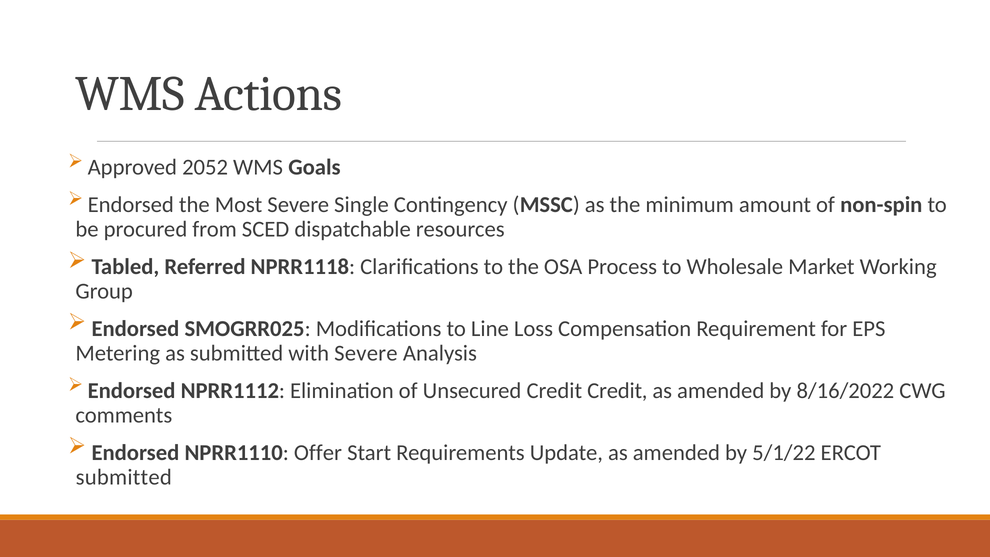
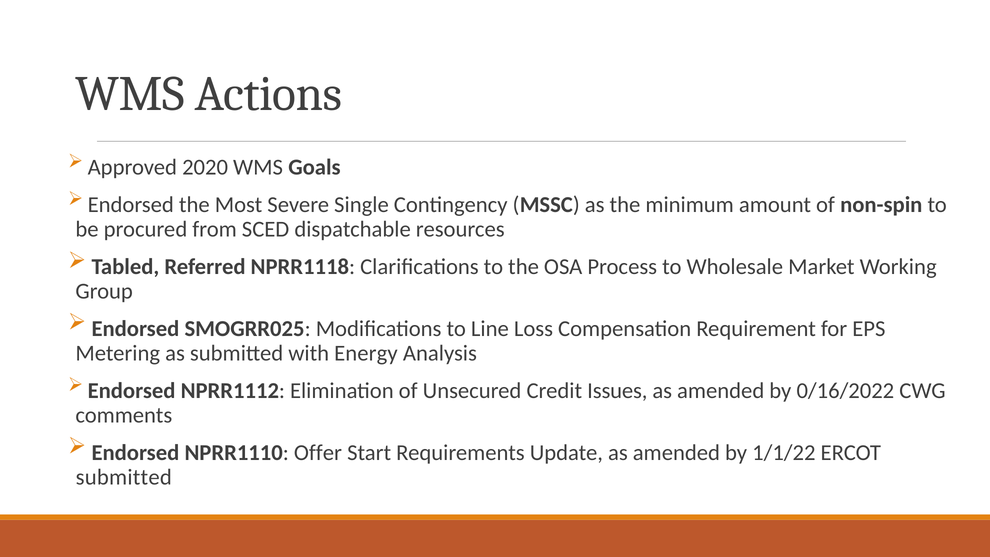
2052: 2052 -> 2020
with Severe: Severe -> Energy
Credit Credit: Credit -> Issues
8/16/2022: 8/16/2022 -> 0/16/2022
5/1/22: 5/1/22 -> 1/1/22
